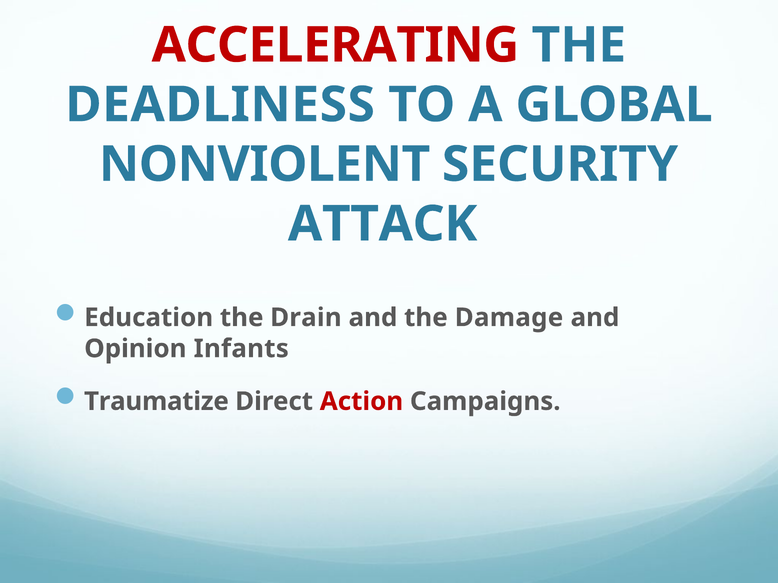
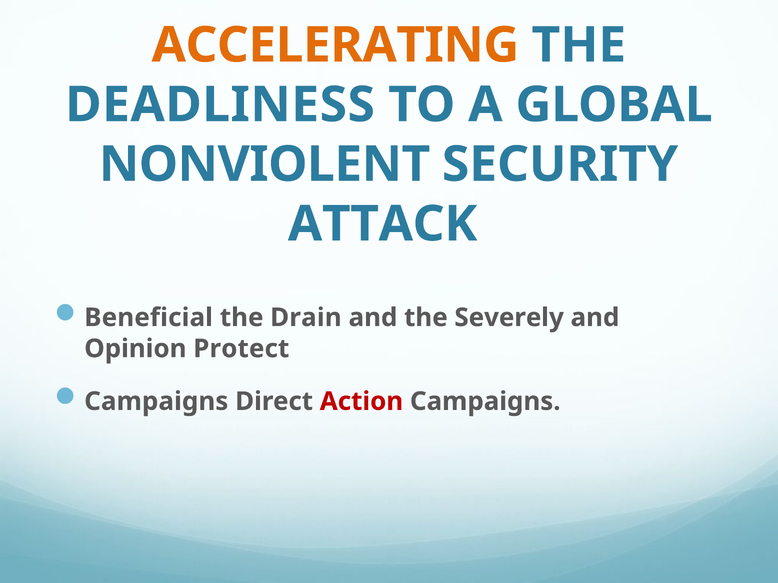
ACCELERATING colour: red -> orange
Education: Education -> Beneficial
Damage: Damage -> Severely
Infants: Infants -> Protect
Traumatize at (156, 402): Traumatize -> Campaigns
